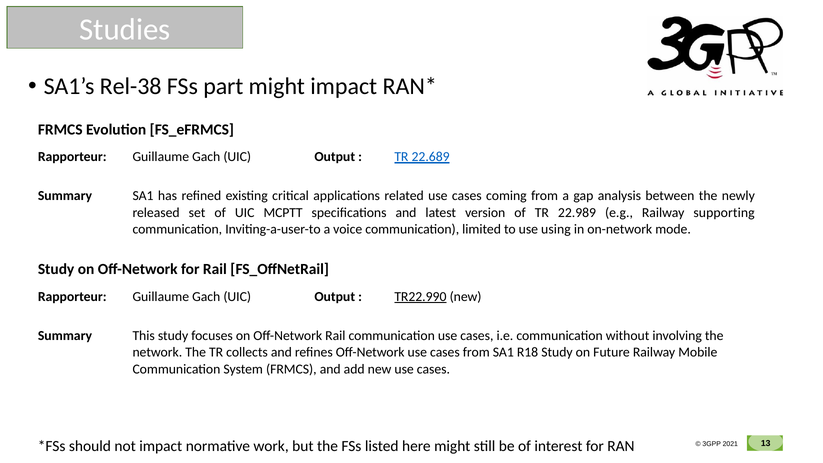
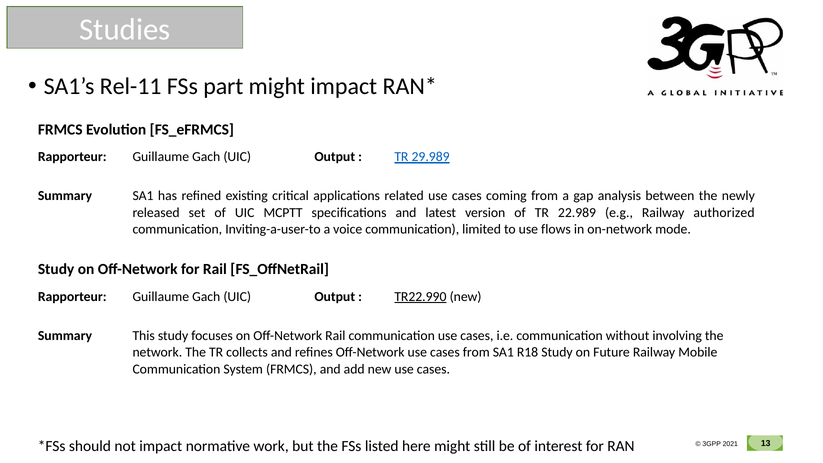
Rel-38: Rel-38 -> Rel-11
22.689: 22.689 -> 29.989
supporting: supporting -> authorized
using: using -> flows
